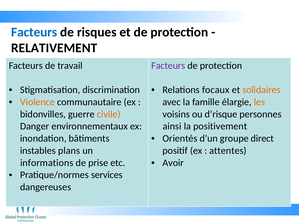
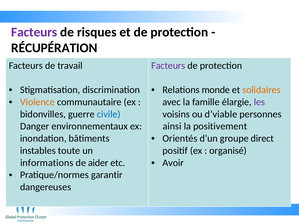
Facteurs at (34, 32) colour: blue -> purple
RELATIVEMENT: RELATIVEMENT -> RÉCUPÉRATION
focaux: focaux -> monde
les colour: orange -> purple
civile colour: orange -> blue
d’risque: d’risque -> d’viable
plans: plans -> toute
attentes: attentes -> organisé
prise: prise -> aider
services: services -> garantir
